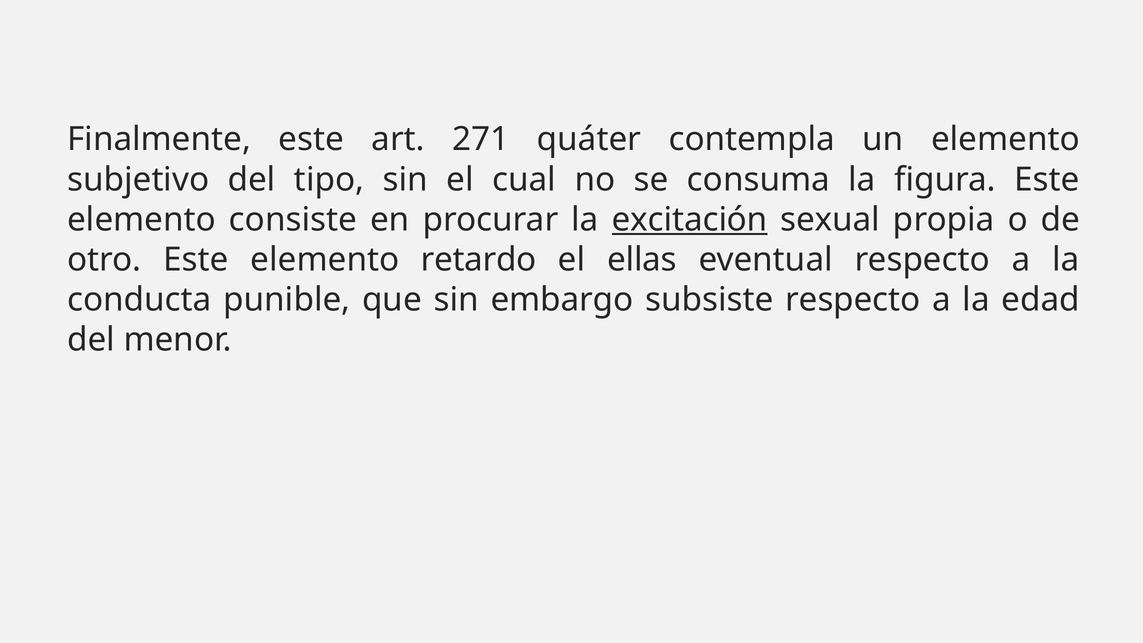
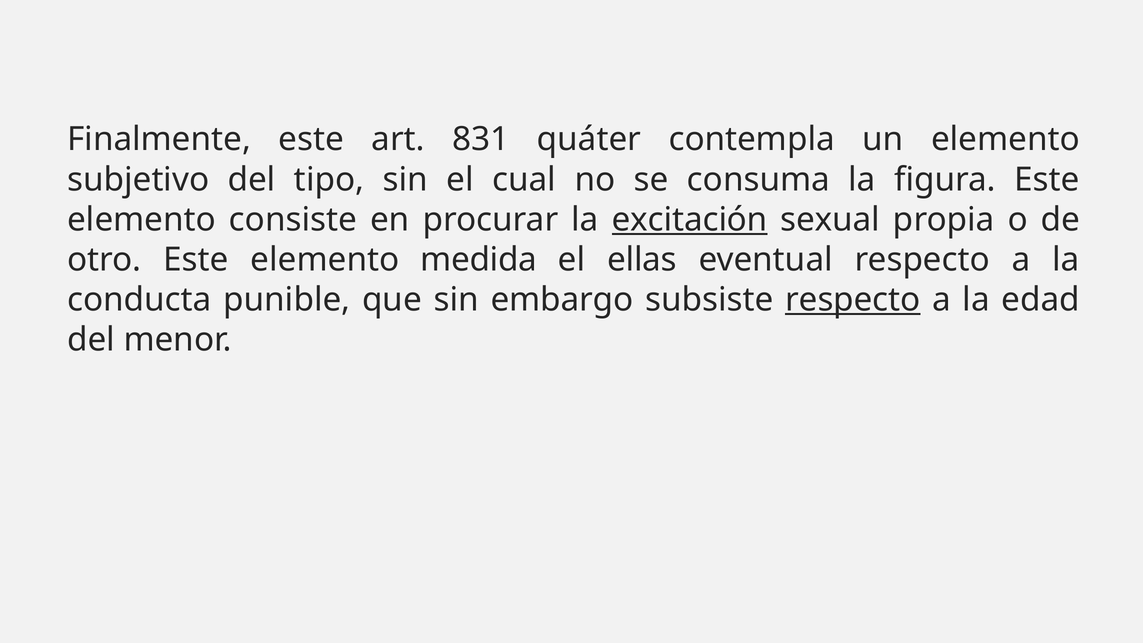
271: 271 -> 831
retardo: retardo -> medida
respecto at (853, 300) underline: none -> present
